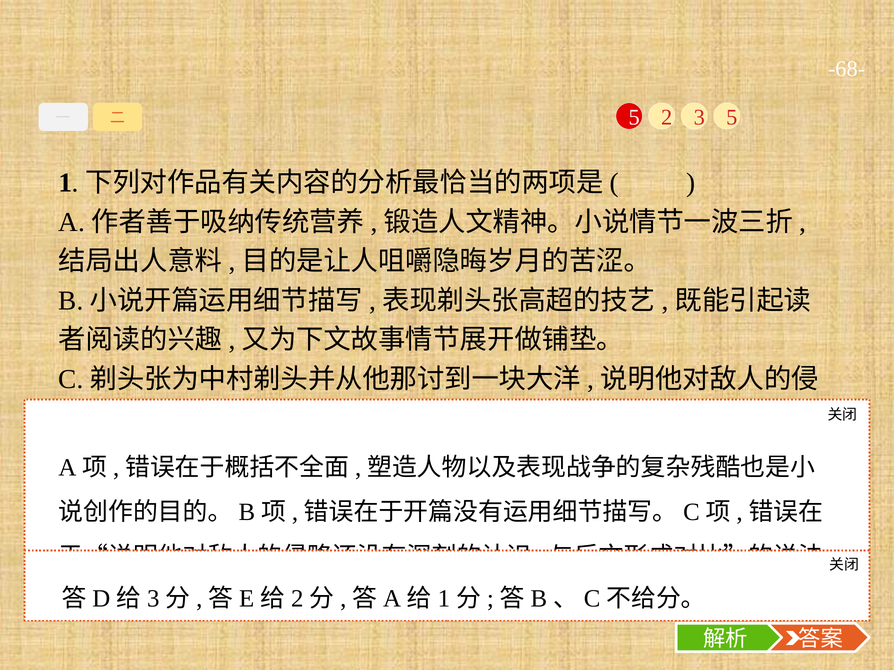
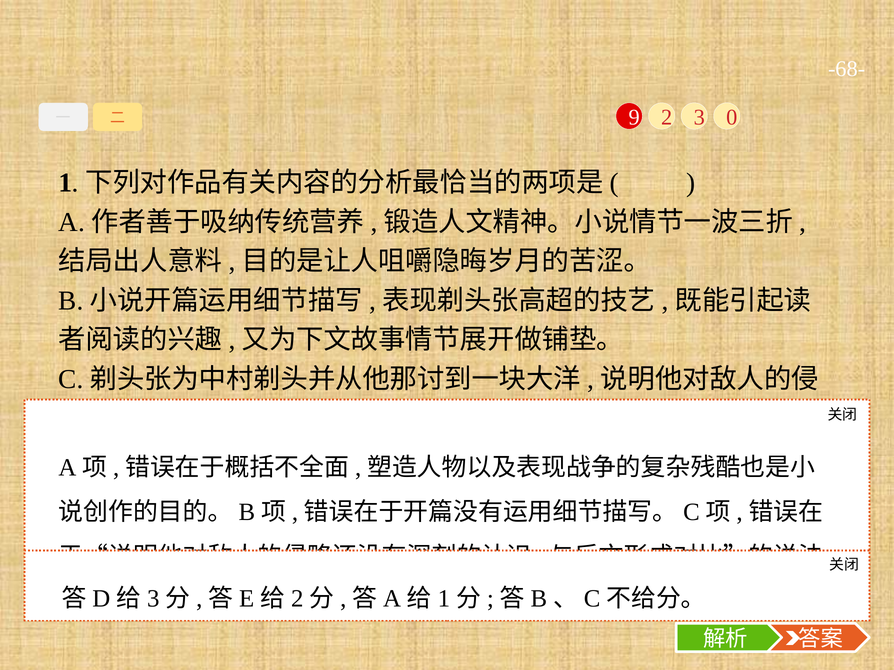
5 at (634, 118): 5 -> 9
3 5: 5 -> 0
